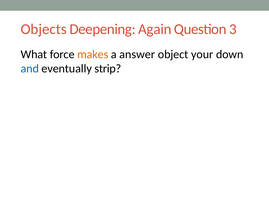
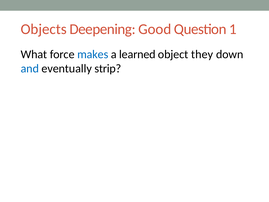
Again: Again -> Good
3: 3 -> 1
makes colour: orange -> blue
answer: answer -> learned
your: your -> they
